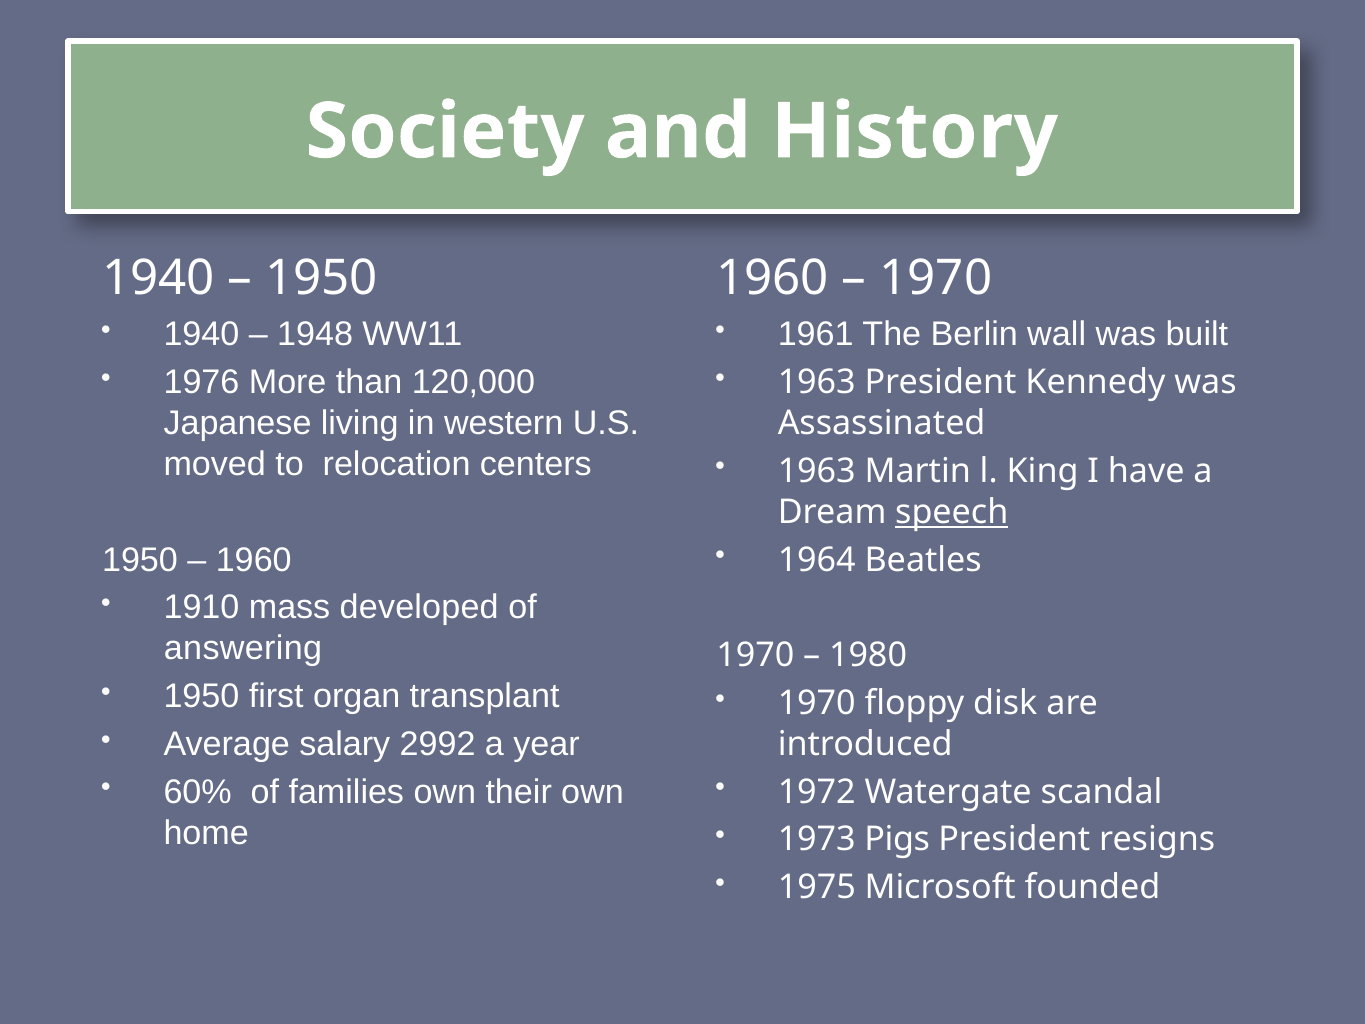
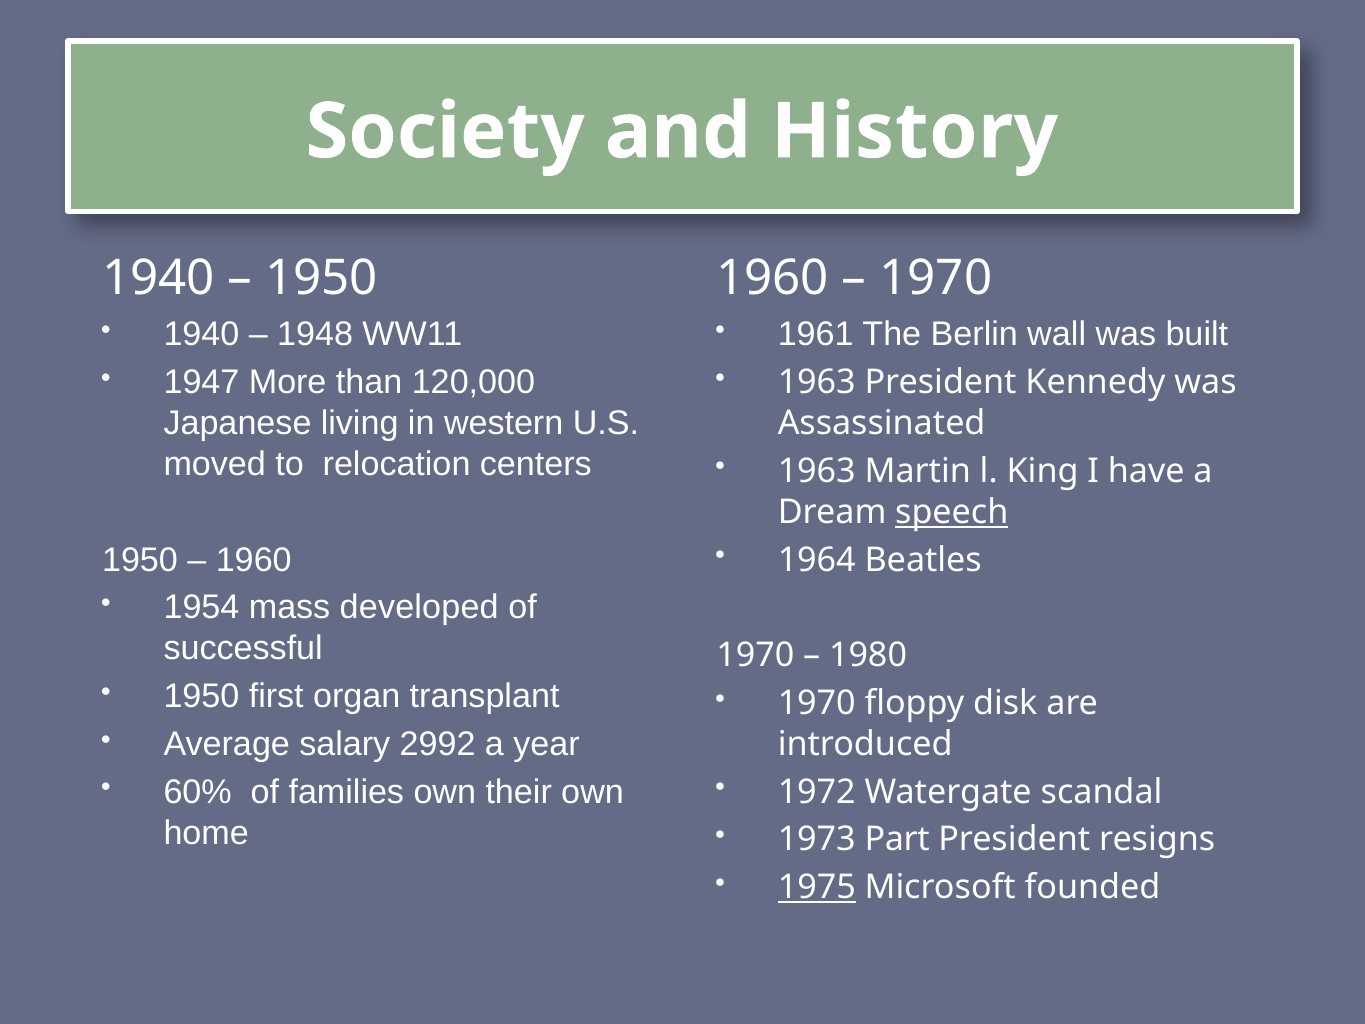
1976: 1976 -> 1947
1910: 1910 -> 1954
answering: answering -> successful
Pigs: Pigs -> Part
1975 underline: none -> present
